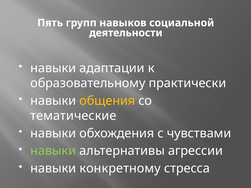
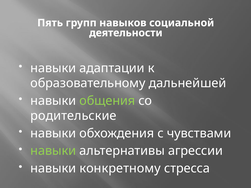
практически: практически -> дальнейшей
общения colour: yellow -> light green
тематические: тематические -> родительские
